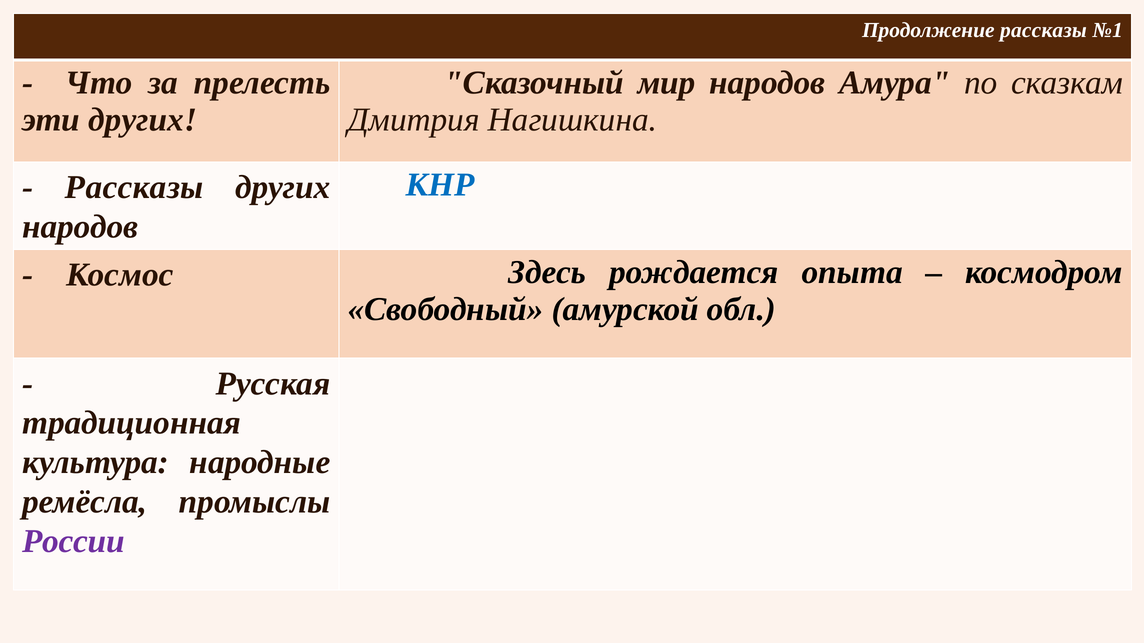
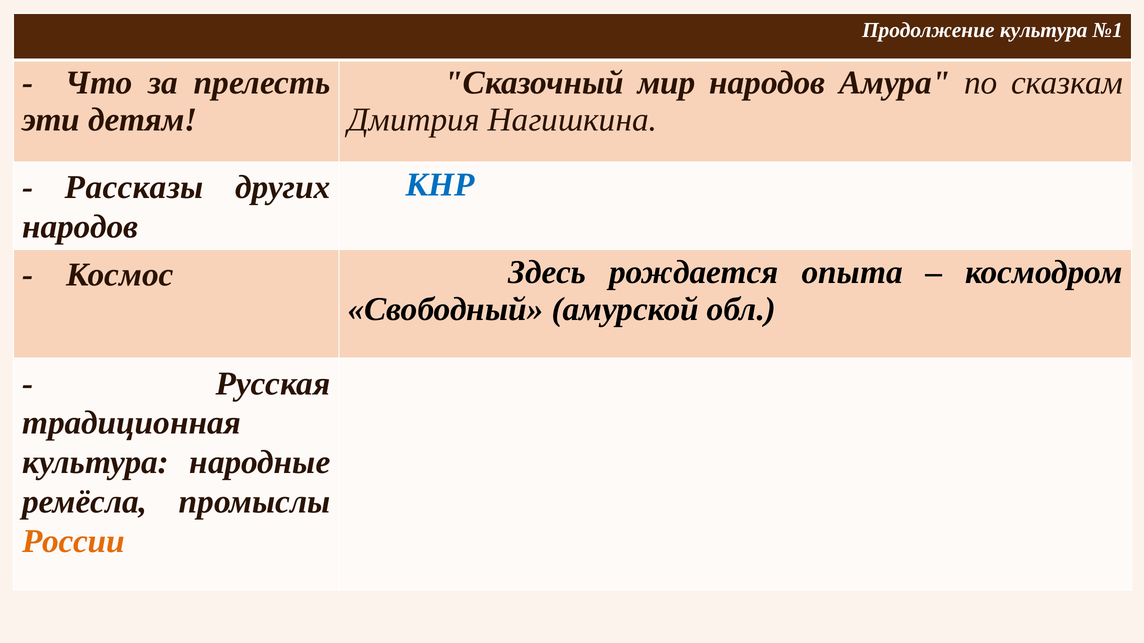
Продолжение рассказы: рассказы -> культура
эти других: других -> детям
России colour: purple -> orange
